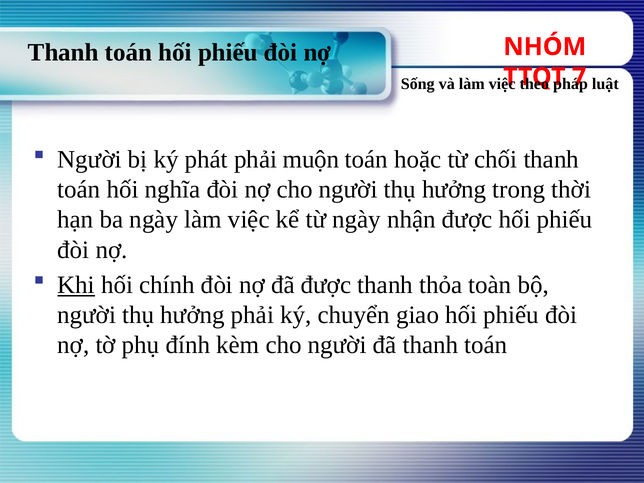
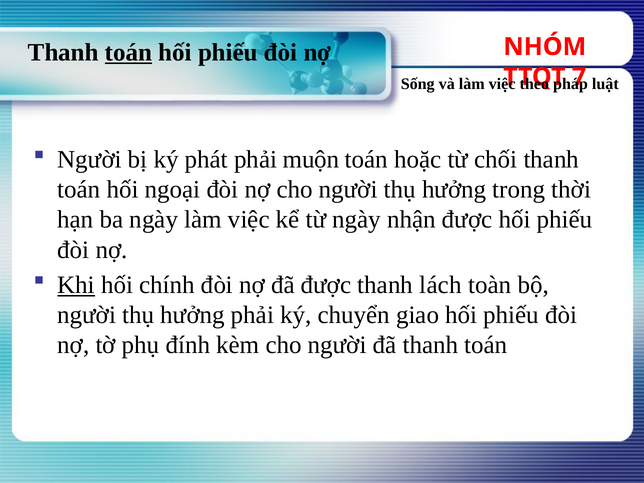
toán at (129, 53) underline: none -> present
nghĩa: nghĩa -> ngoại
thỏa: thỏa -> lách
